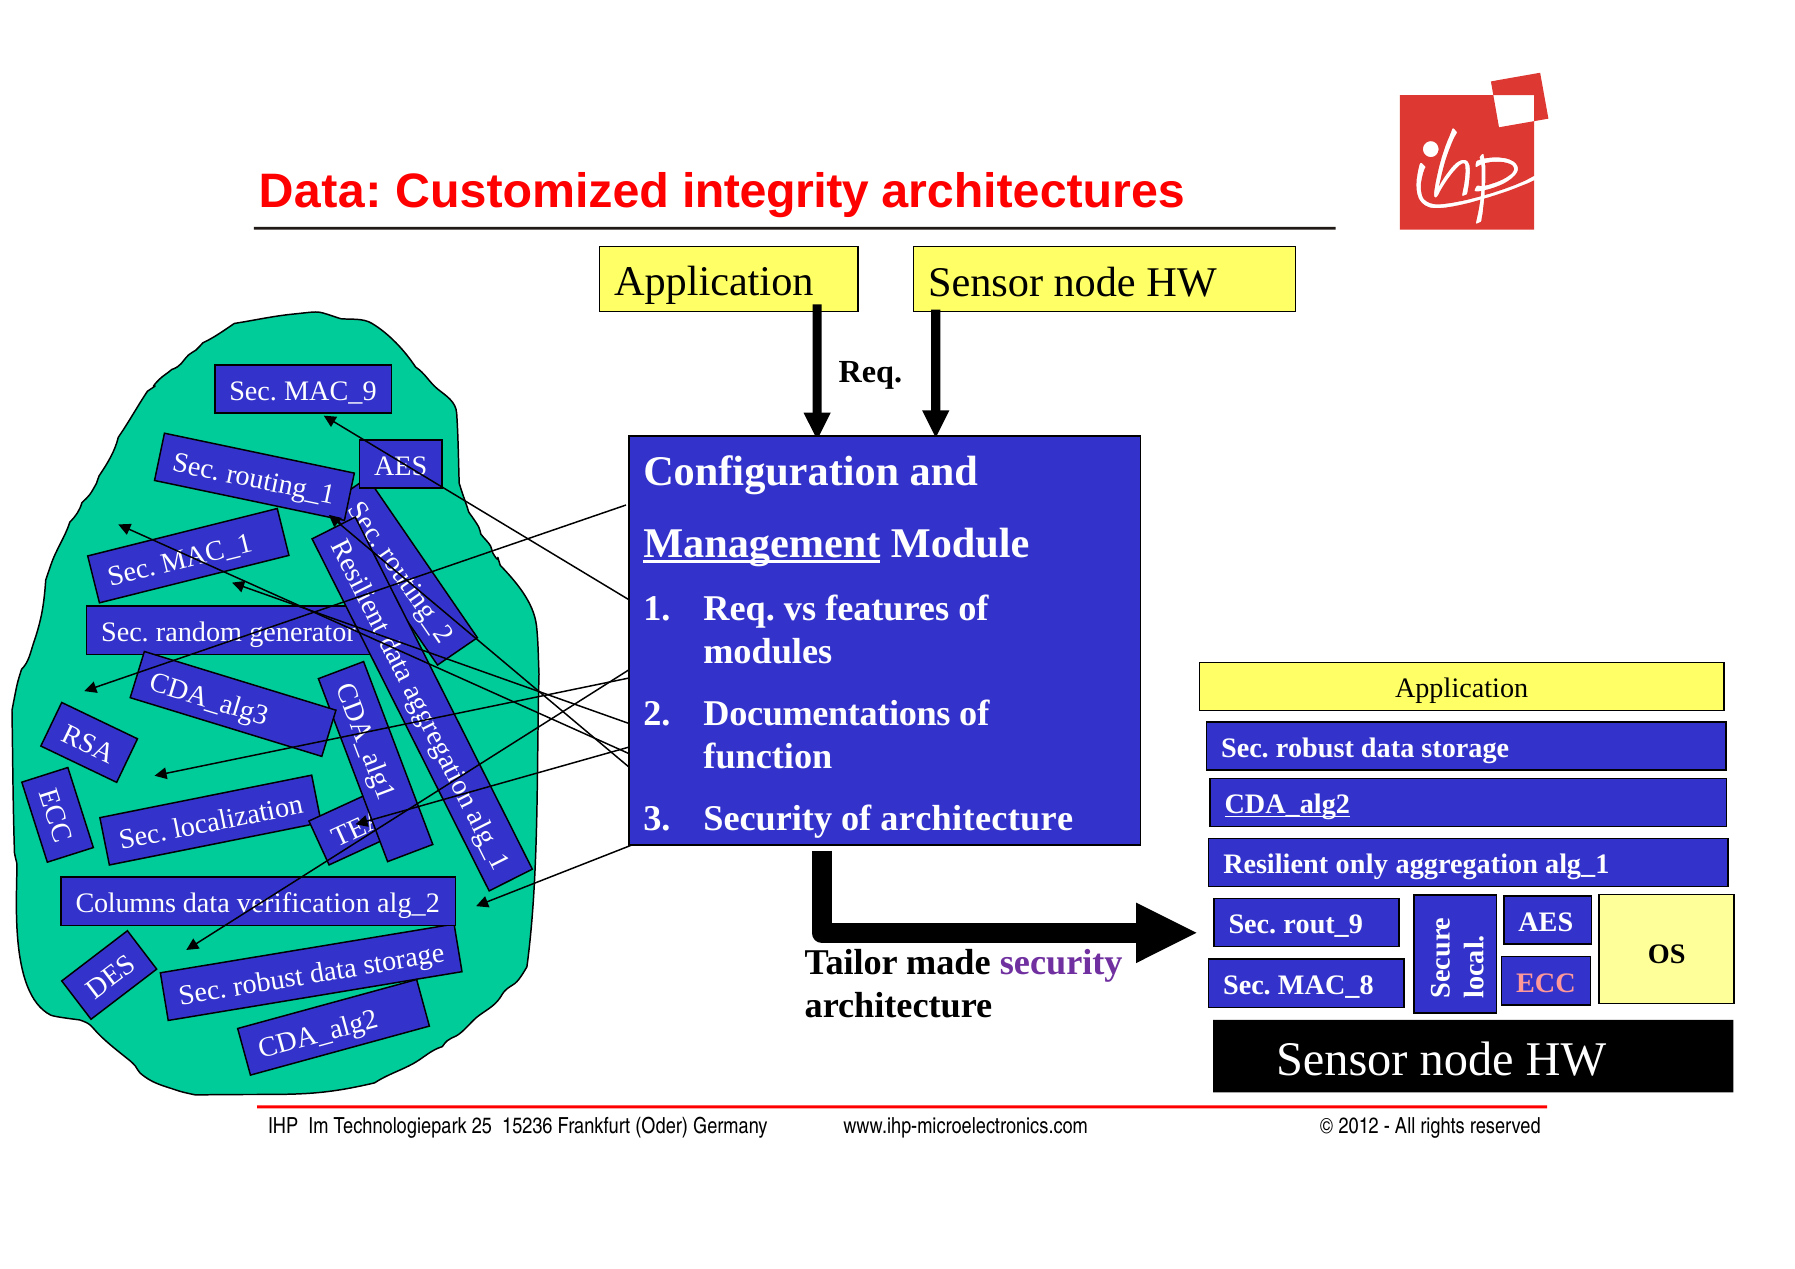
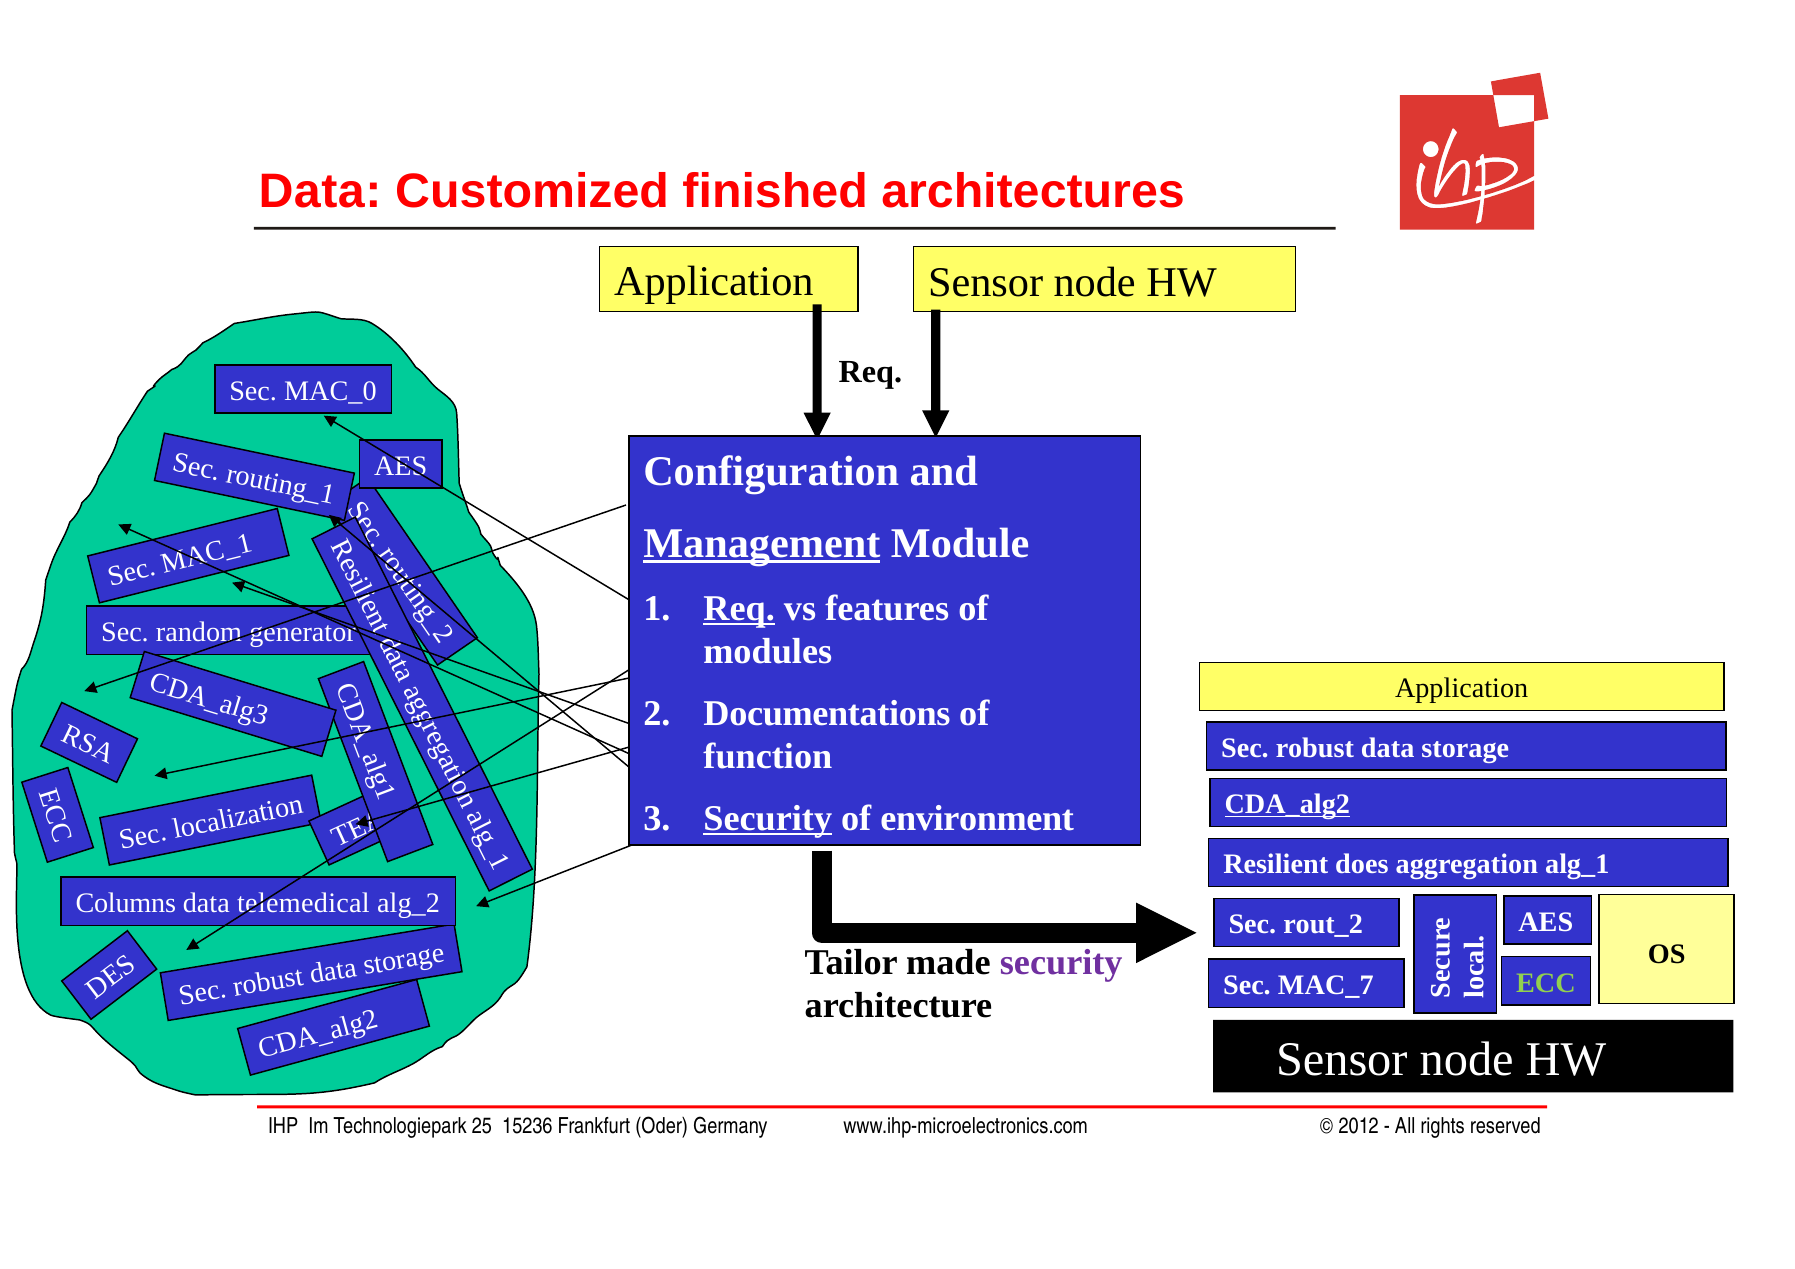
integrity: integrity -> finished
MAC_9: MAC_9 -> MAC_0
Req at (739, 608) underline: none -> present
Security at (768, 819) underline: none -> present
of architecture: architecture -> environment
only: only -> does
verification: verification -> telemedical
rout_9: rout_9 -> rout_2
ECC colour: pink -> light green
MAC_8: MAC_8 -> MAC_7
